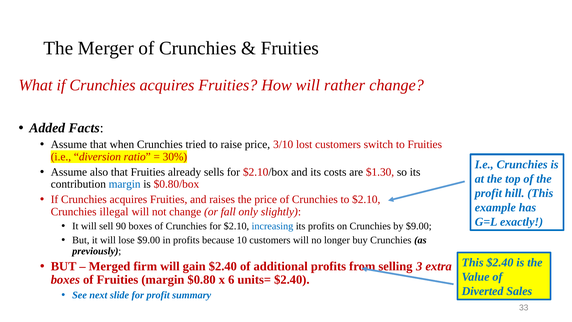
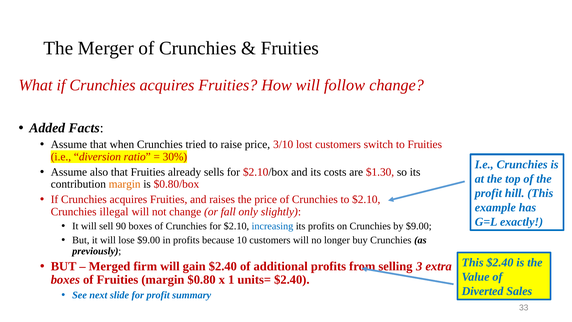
rather: rather -> follow
margin at (125, 184) colour: blue -> orange
6: 6 -> 1
